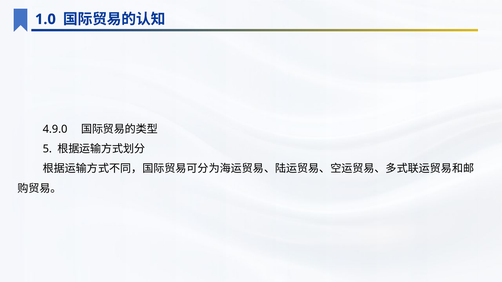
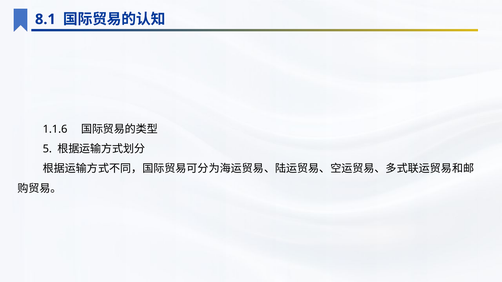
1.0: 1.0 -> 8.1
4.9.0: 4.9.0 -> 1.1.6
